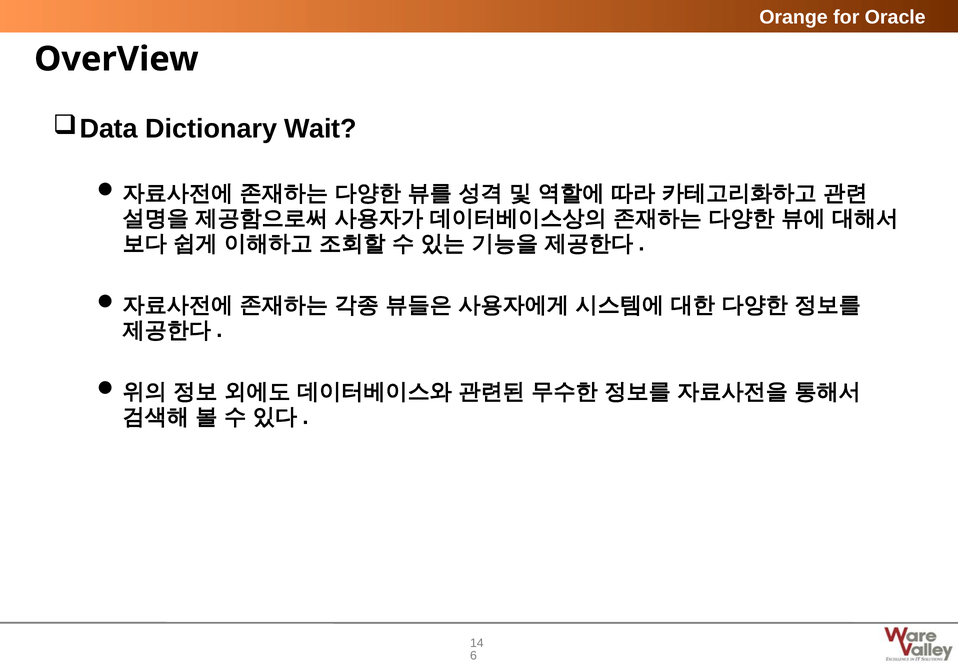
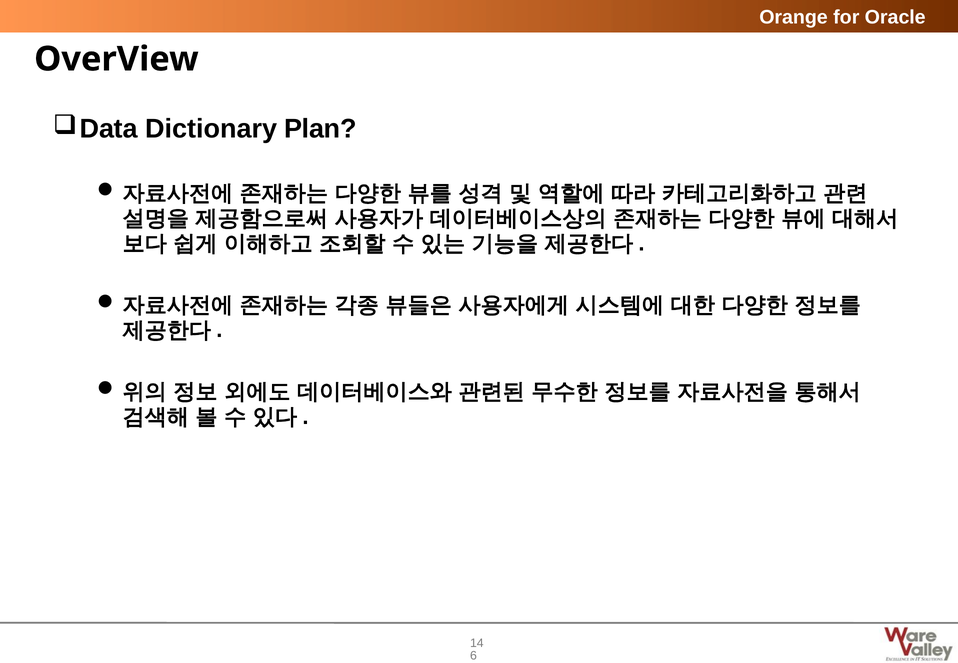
Wait: Wait -> Plan
